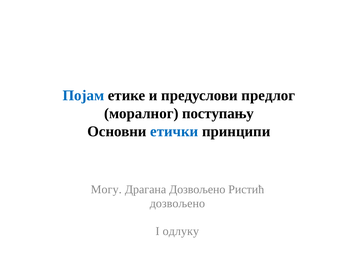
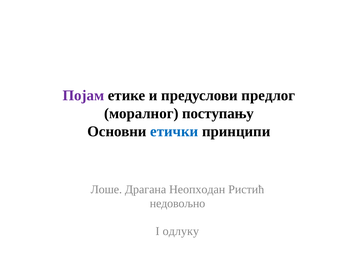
Појам colour: blue -> purple
Могу: Могу -> Лоше
Драгана Дозвoљенo: Дозвoљенo -> Неопходан
дозвoљенo at (177, 203): дозвoљенo -> недовољно
